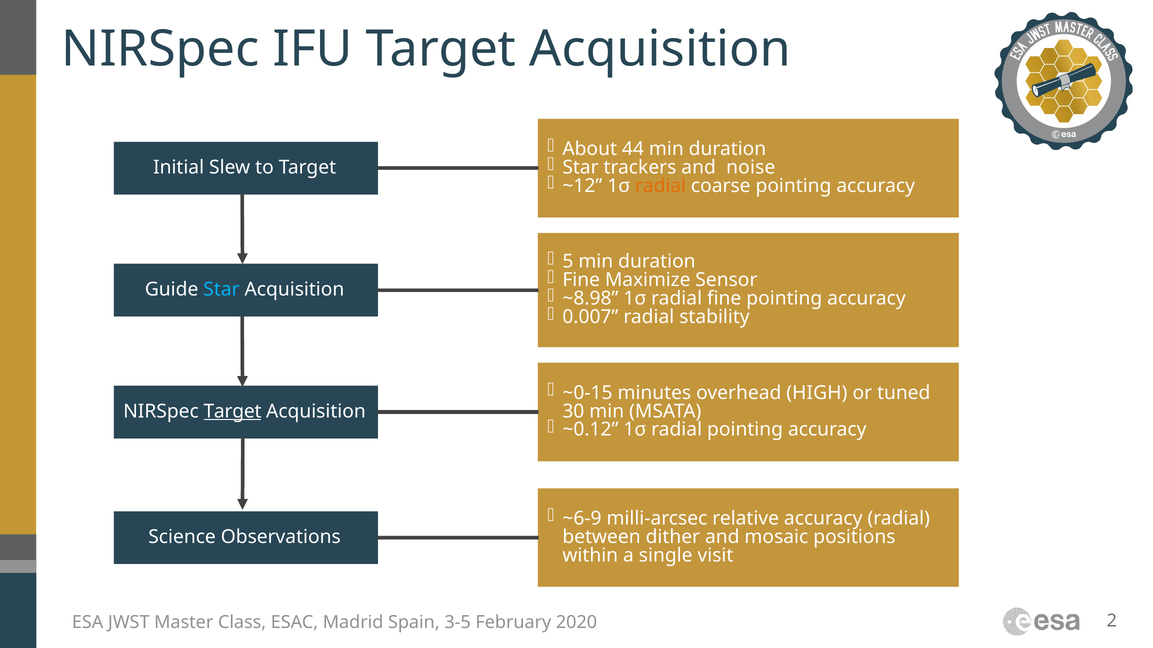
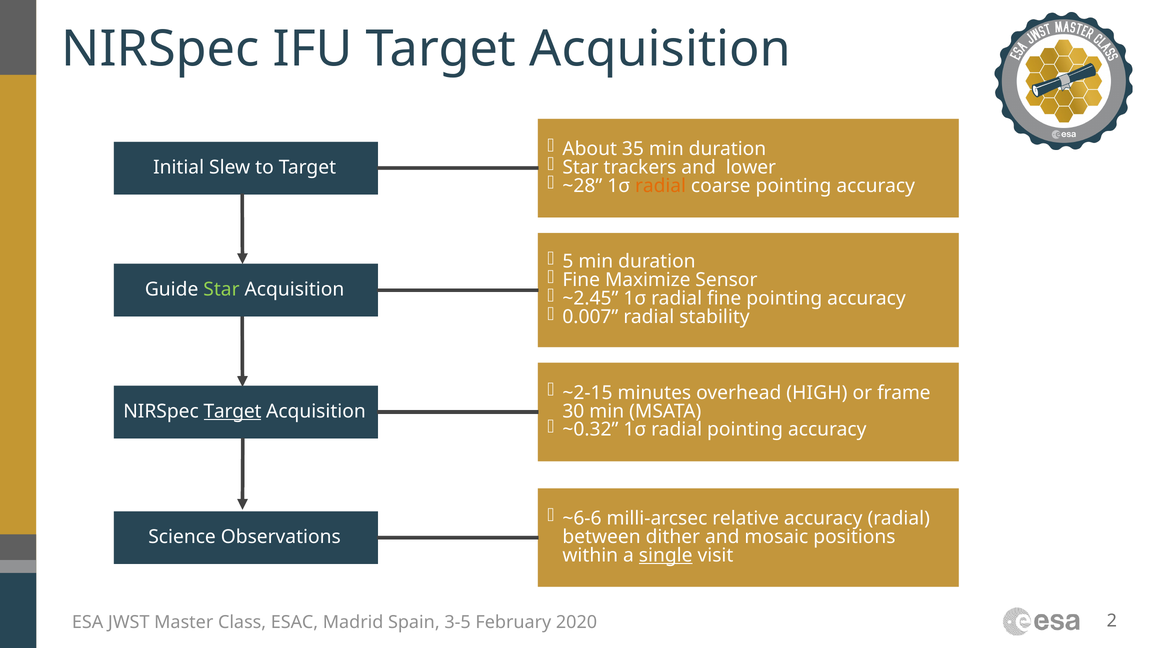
44: 44 -> 35
noise: noise -> lower
~12: ~12 -> ~28
Star at (221, 290) colour: light blue -> light green
~8.98: ~8.98 -> ~2.45
~0-15: ~0-15 -> ~2-15
tuned: tuned -> frame
~0.12: ~0.12 -> ~0.32
~6-9: ~6-9 -> ~6-6
single underline: none -> present
